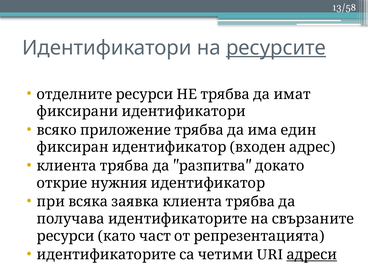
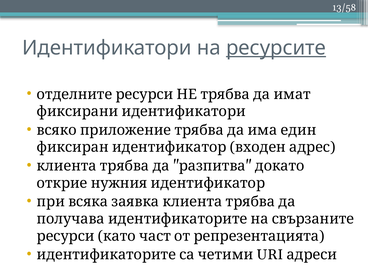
адреси underline: present -> none
